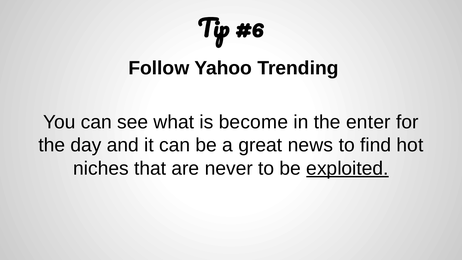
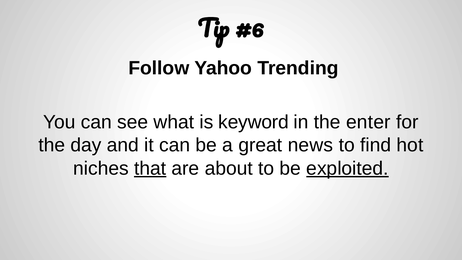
become: become -> keyword
that underline: none -> present
never: never -> about
